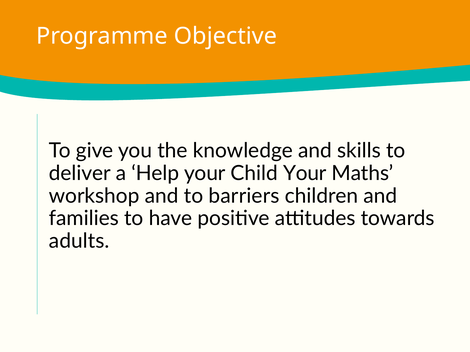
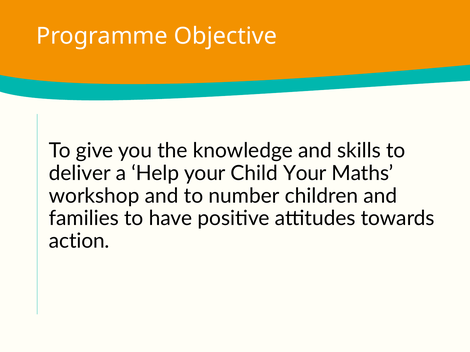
barriers: barriers -> number
adults: adults -> action
